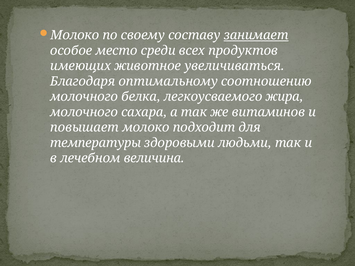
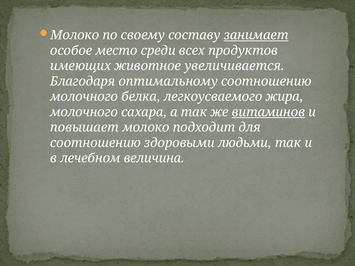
увеличиваться: увеличиваться -> увеличивается
витаминов underline: none -> present
температуры at (96, 143): температуры -> соотношению
